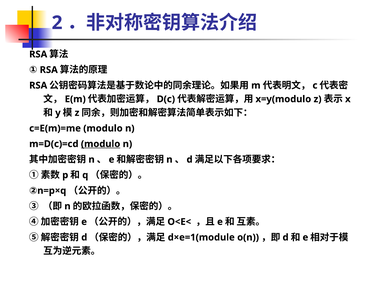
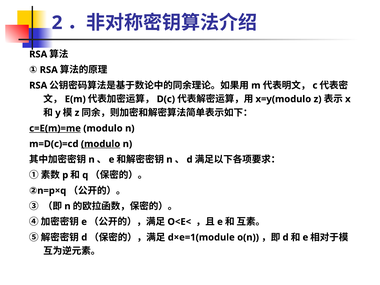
c=E(m)=me underline: none -> present
